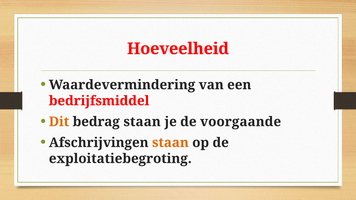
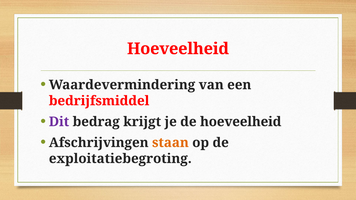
Dit colour: orange -> purple
bedrag staan: staan -> krijgt
de voorgaande: voorgaande -> hoeveelheid
